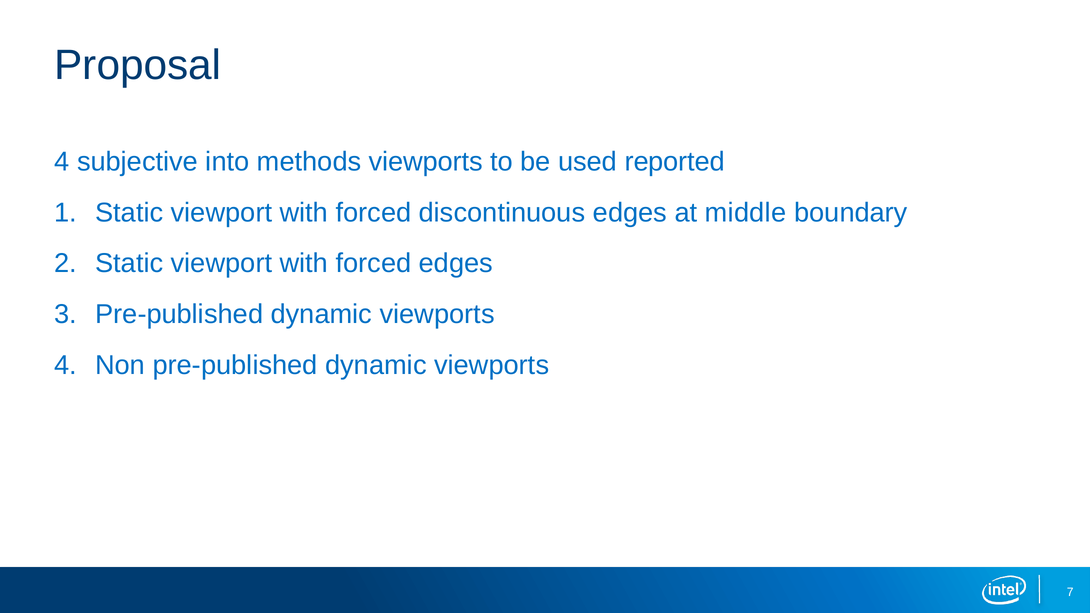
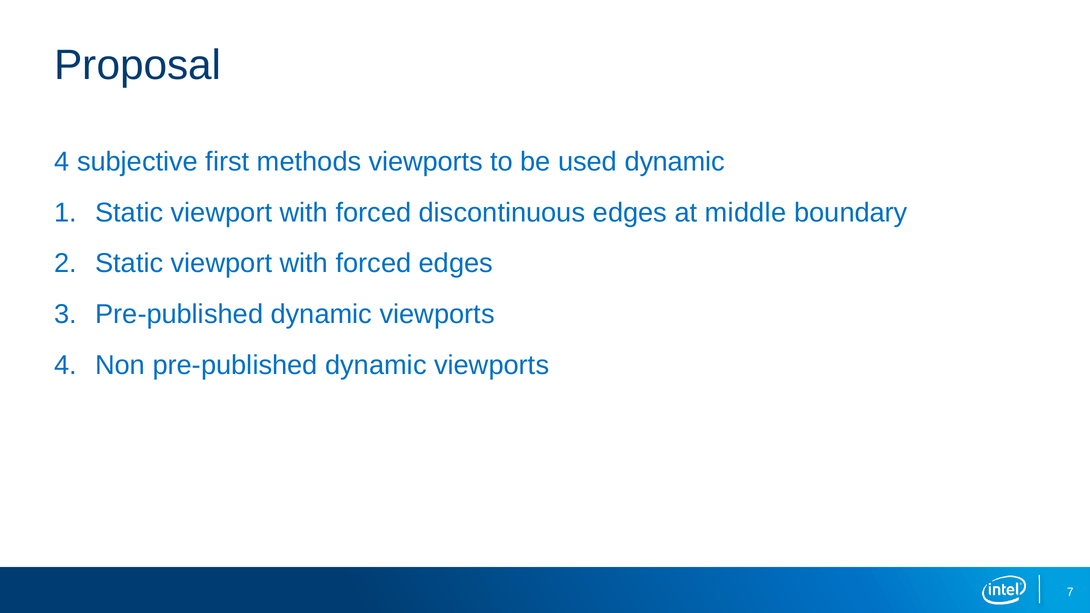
into: into -> first
used reported: reported -> dynamic
